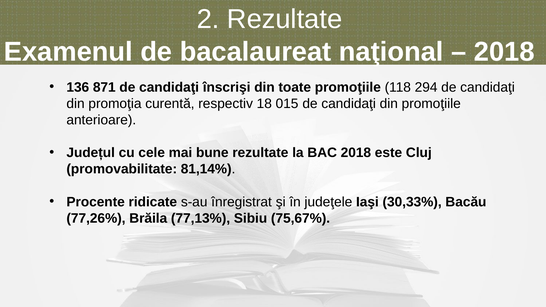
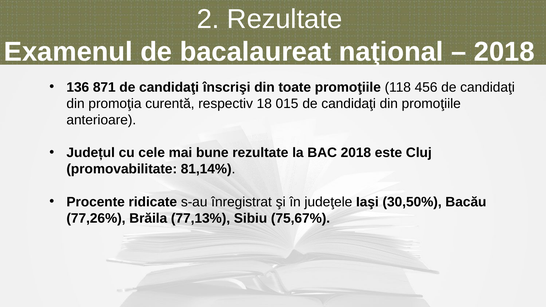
294: 294 -> 456
30,33%: 30,33% -> 30,50%
